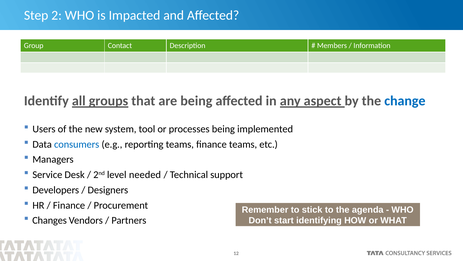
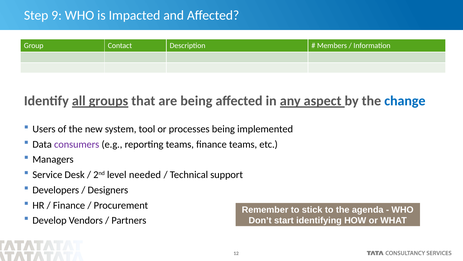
2: 2 -> 9
consumers colour: blue -> purple
Changes: Changes -> Develop
